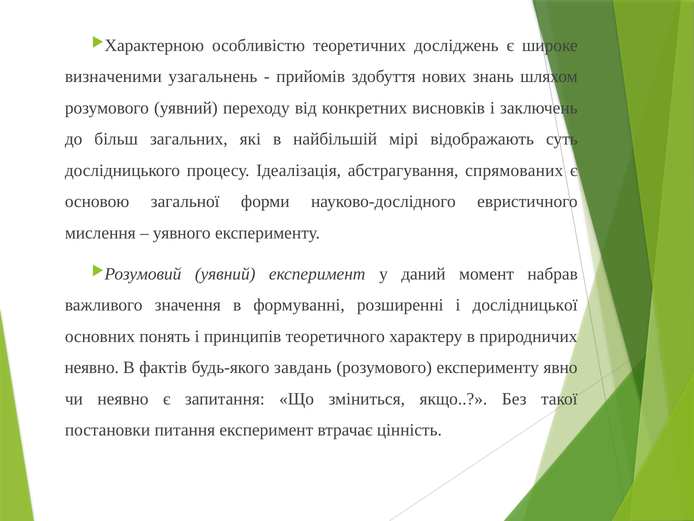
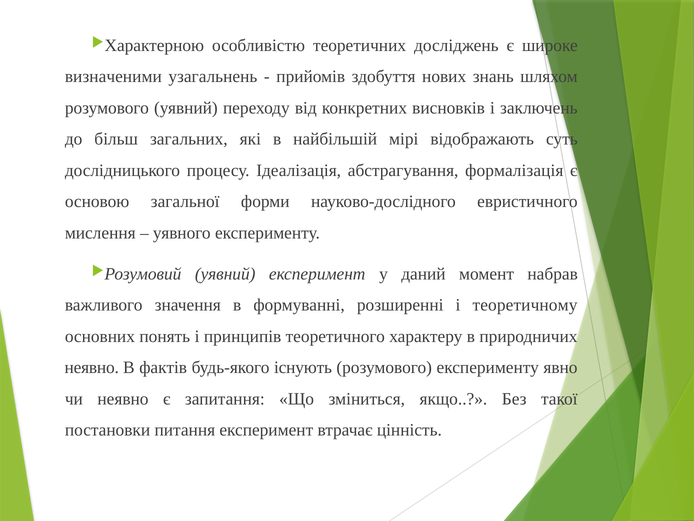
спрямованих: спрямованих -> формалізація
дослідницької: дослідницької -> теоретичному
завдань: завдань -> існують
